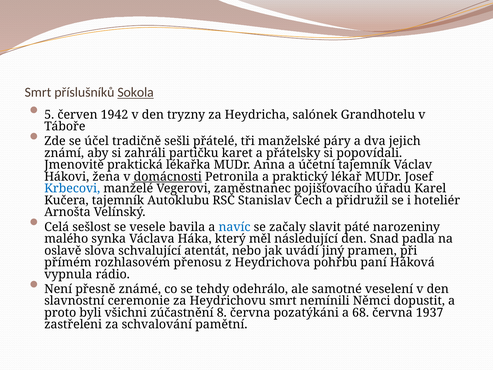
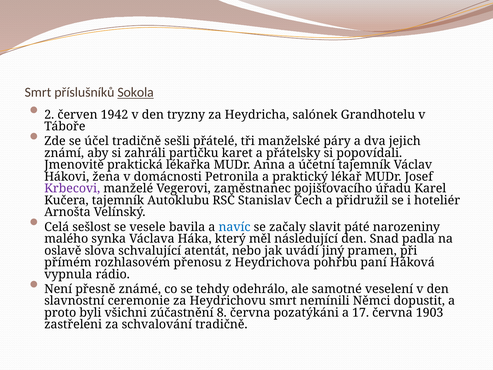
5: 5 -> 2
domácnosti underline: present -> none
Krbecovi colour: blue -> purple
68: 68 -> 17
1937: 1937 -> 1903
schvalování pamětní: pamětní -> tradičně
